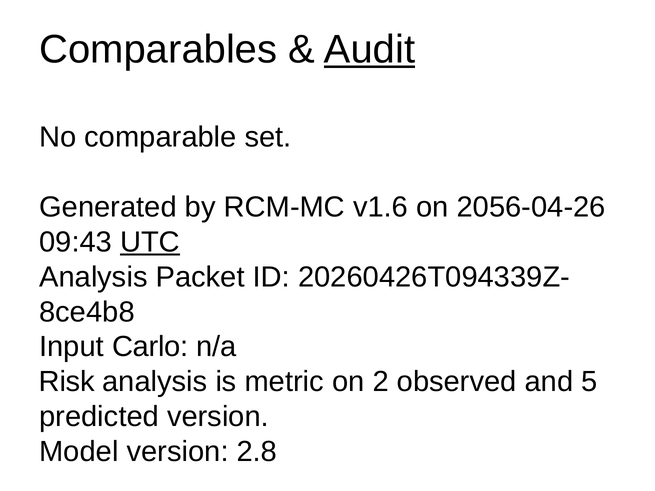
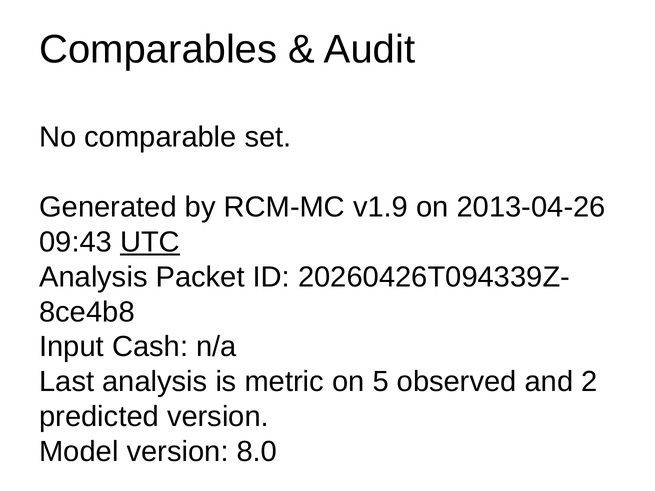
Audit underline: present -> none
v1.6: v1.6 -> v1.9
2056-04-26: 2056-04-26 -> 2013-04-26
Carlo: Carlo -> Cash
Risk: Risk -> Last
2: 2 -> 5
5: 5 -> 2
2.8: 2.8 -> 8.0
